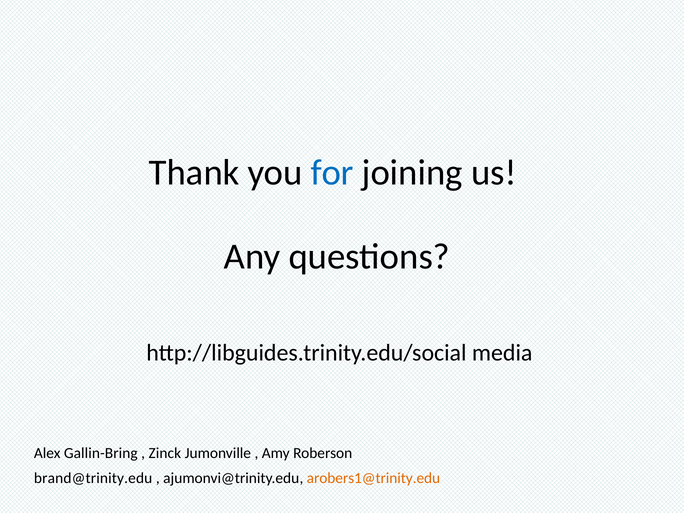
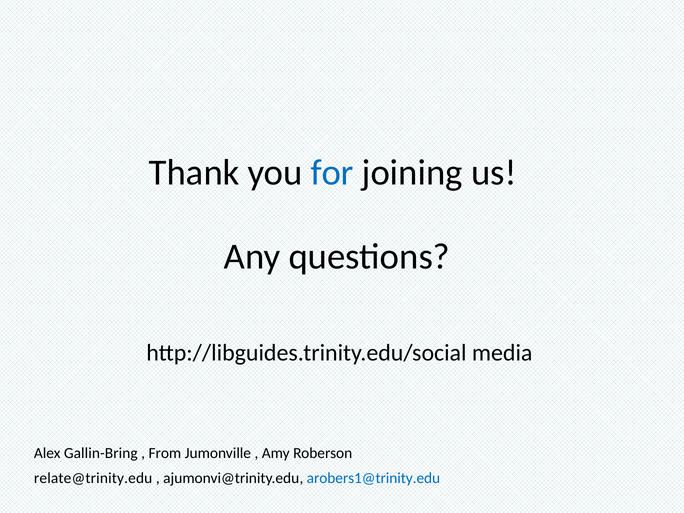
Zinck: Zinck -> From
brand@trinity.edu: brand@trinity.edu -> relate@trinity.edu
arobers1@trinity.edu colour: orange -> blue
